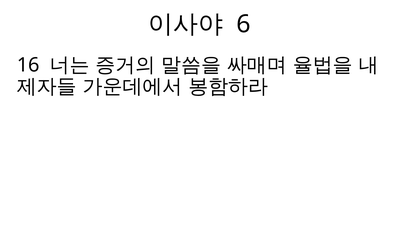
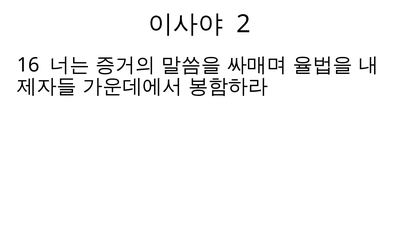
6: 6 -> 2
